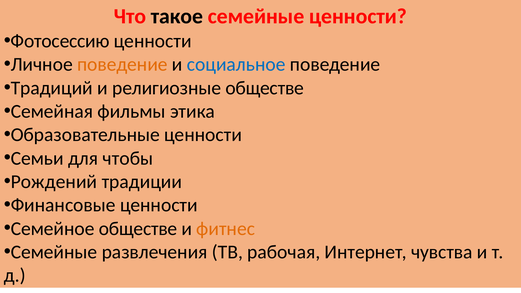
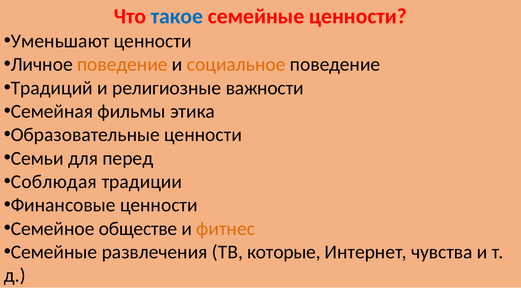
такое at (177, 16) colour: black -> blue
Фотосессию: Фотосессию -> Уменьшают
социальное colour: blue -> orange
религиозные обществе: обществе -> важности
чтобы: чтобы -> перед
Рождений: Рождений -> Соблюдая
рабочая: рабочая -> которые
